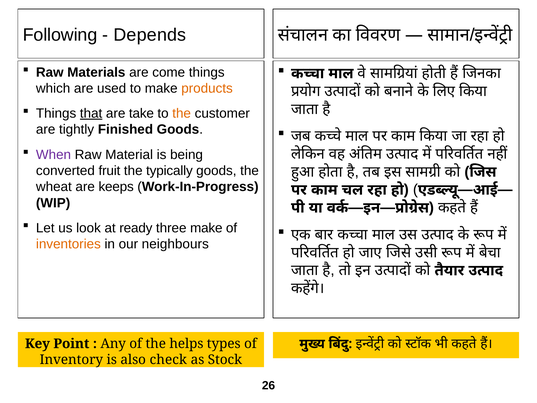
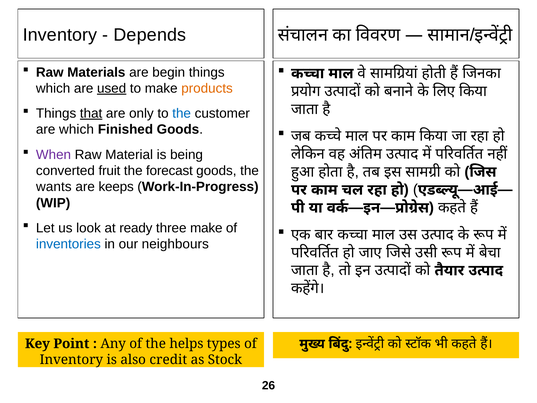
Following at (60, 35): Following -> Inventory
come: come -> begin
used underline: none -> present
take: take -> only
the at (182, 113) colour: orange -> blue
are tightly: tightly -> which
typically: typically -> forecast
wheat: wheat -> wants
inventories colour: orange -> blue
check: check -> credit
